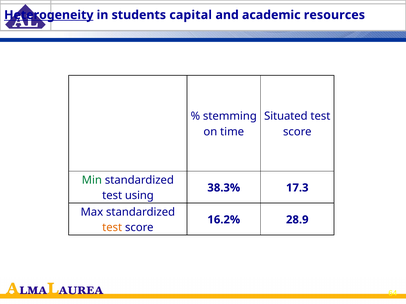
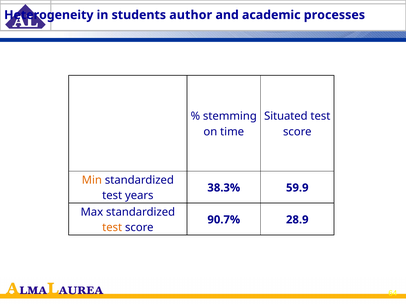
Heterogeneity underline: present -> none
capital: capital -> author
resources: resources -> processes
Min colour: green -> orange
17.3: 17.3 -> 59.9
using: using -> years
16.2%: 16.2% -> 90.7%
